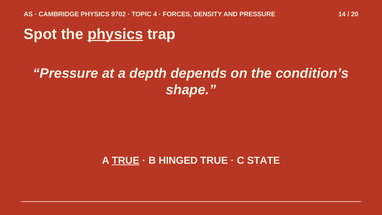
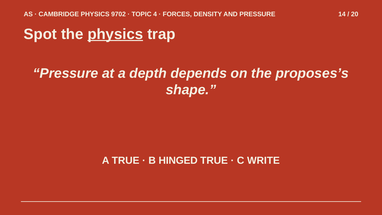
condition’s: condition’s -> proposes’s
TRUE at (126, 160) underline: present -> none
STATE: STATE -> WRITE
